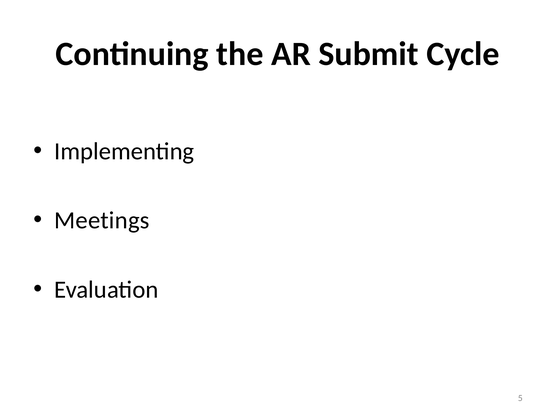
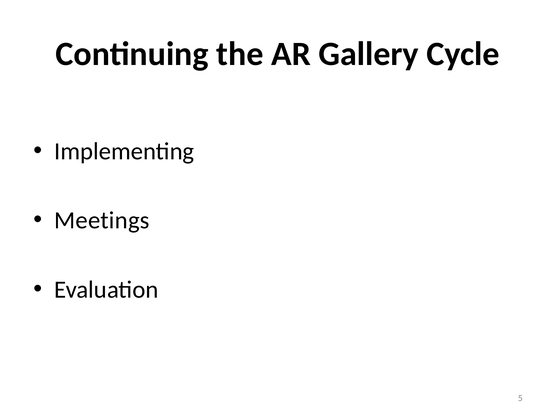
Submit: Submit -> Gallery
